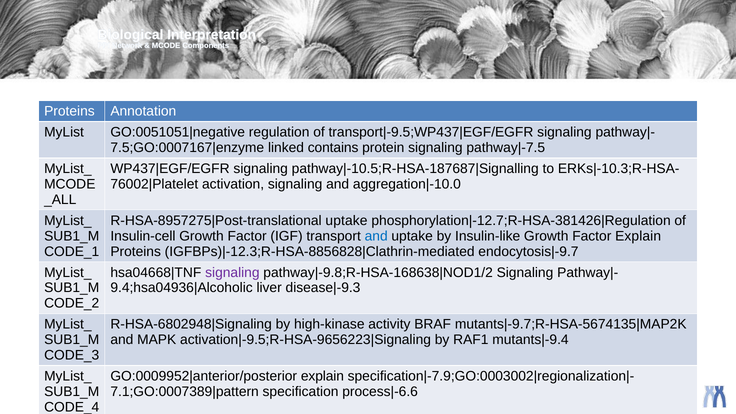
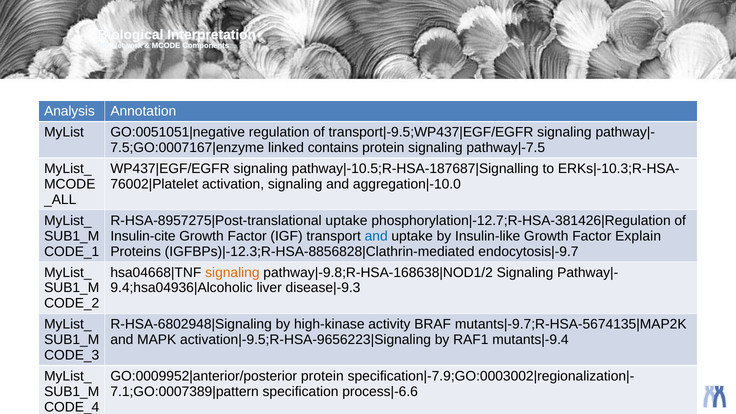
Proteins at (69, 111): Proteins -> Analysis
Insulin-cell: Insulin-cell -> Insulin-cite
signaling at (232, 272) colour: purple -> orange
explain at (322, 376): explain -> protein
